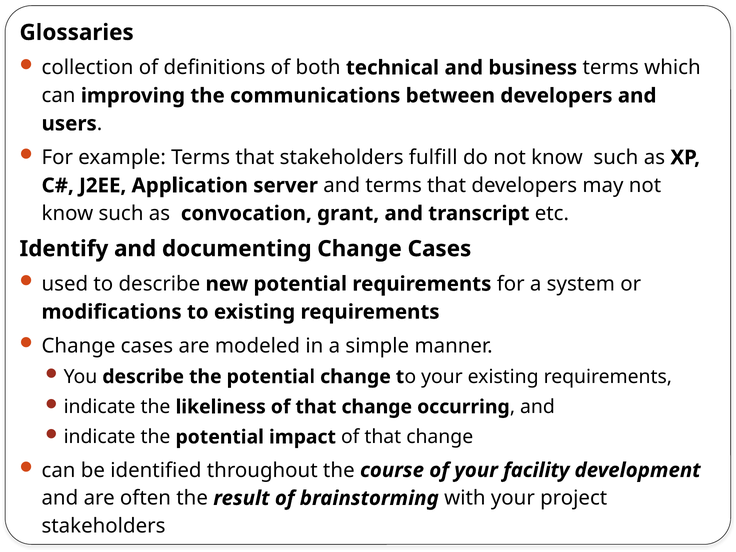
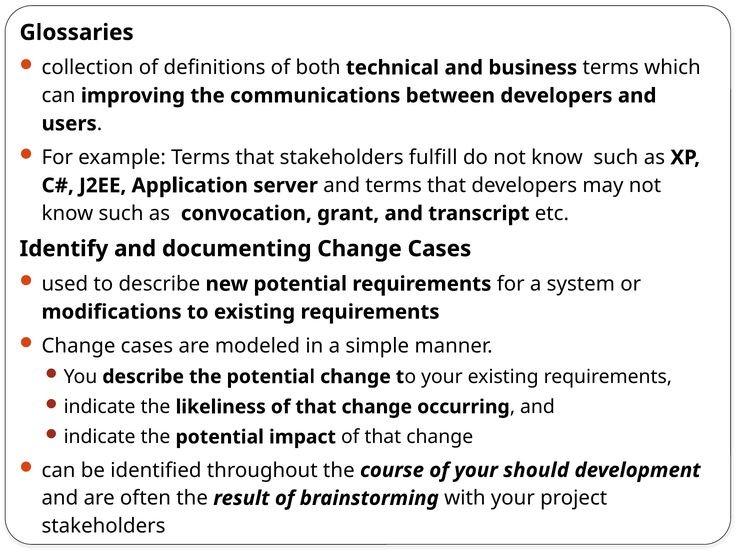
facility: facility -> should
